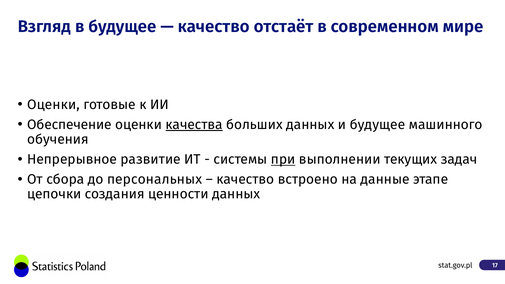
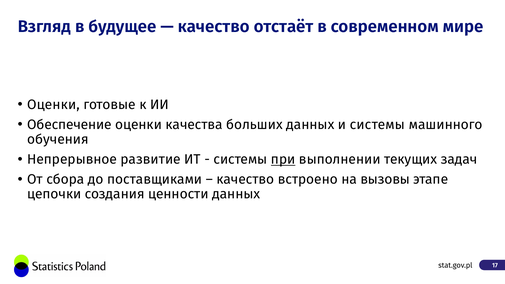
качества underline: present -> none
и будущее: будущее -> системы
персональных: персональных -> поставщиками
данные: данные -> вызовы
